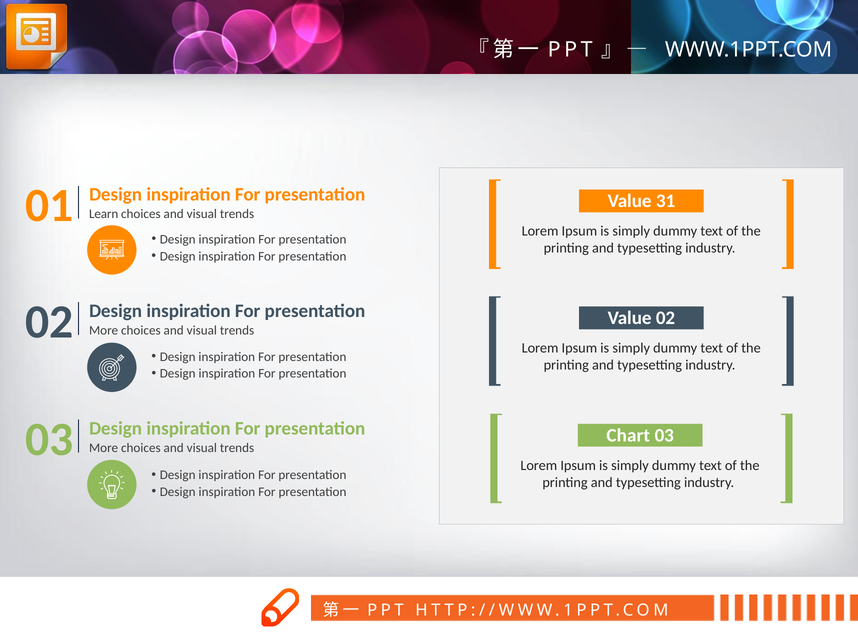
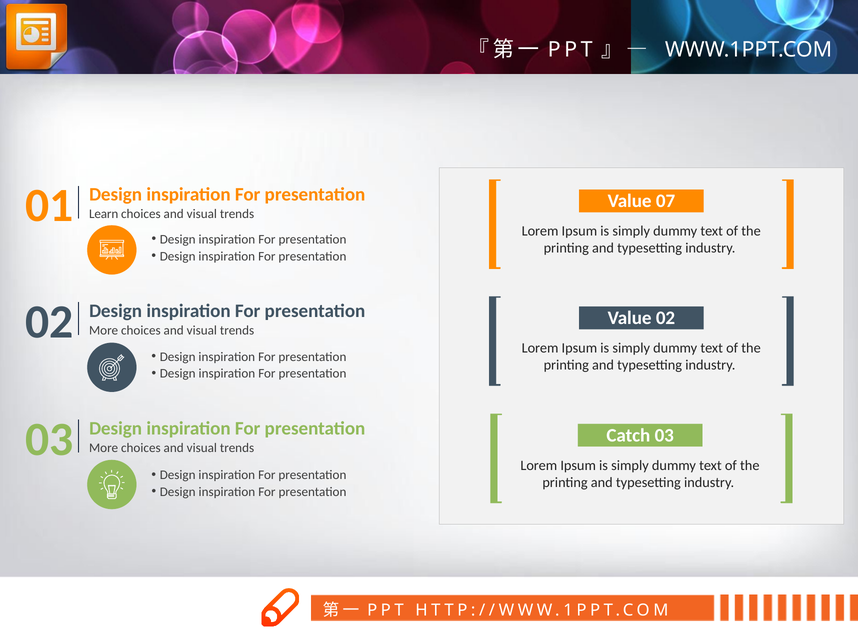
31: 31 -> 07
Chart: Chart -> Catch
